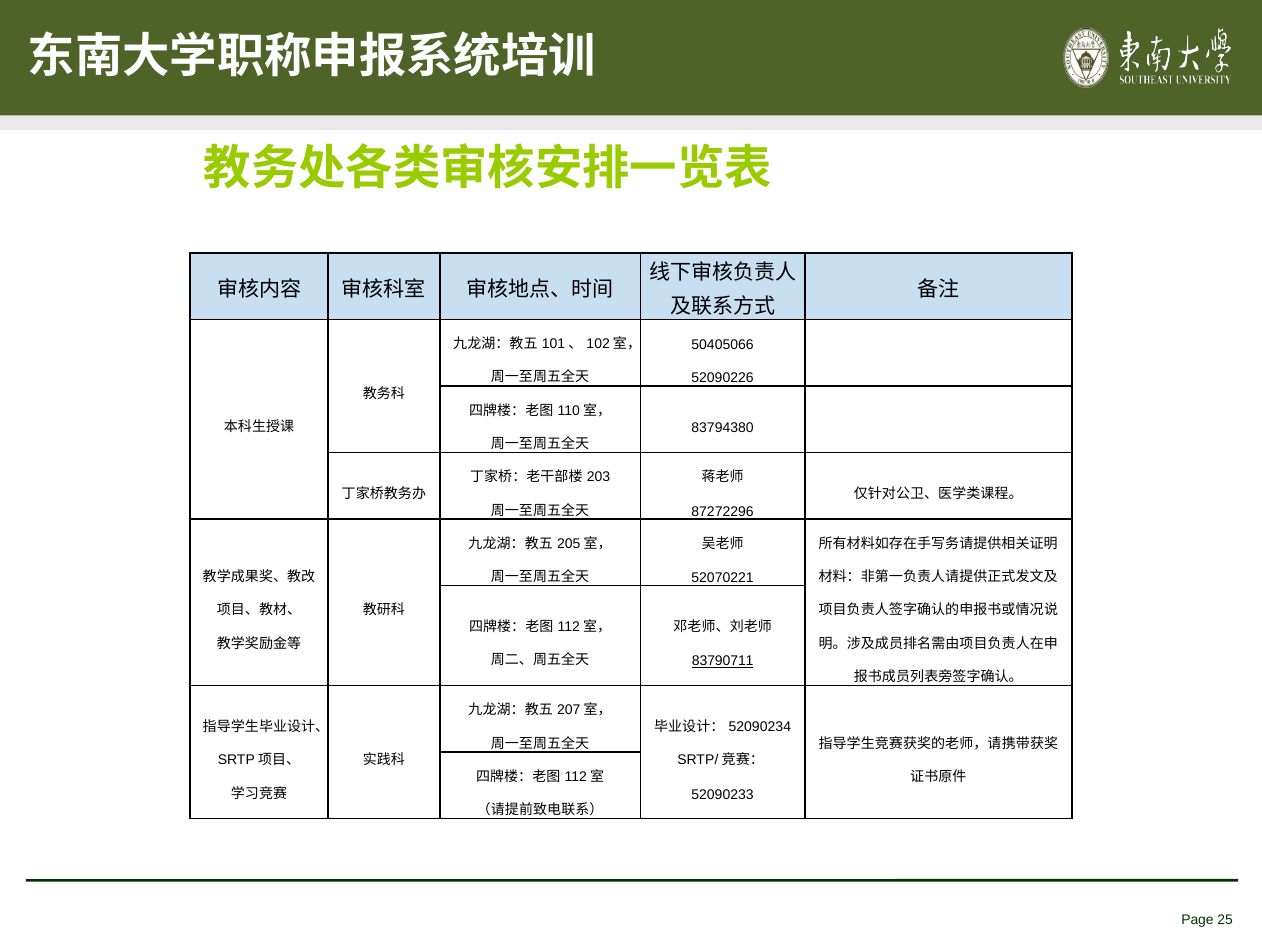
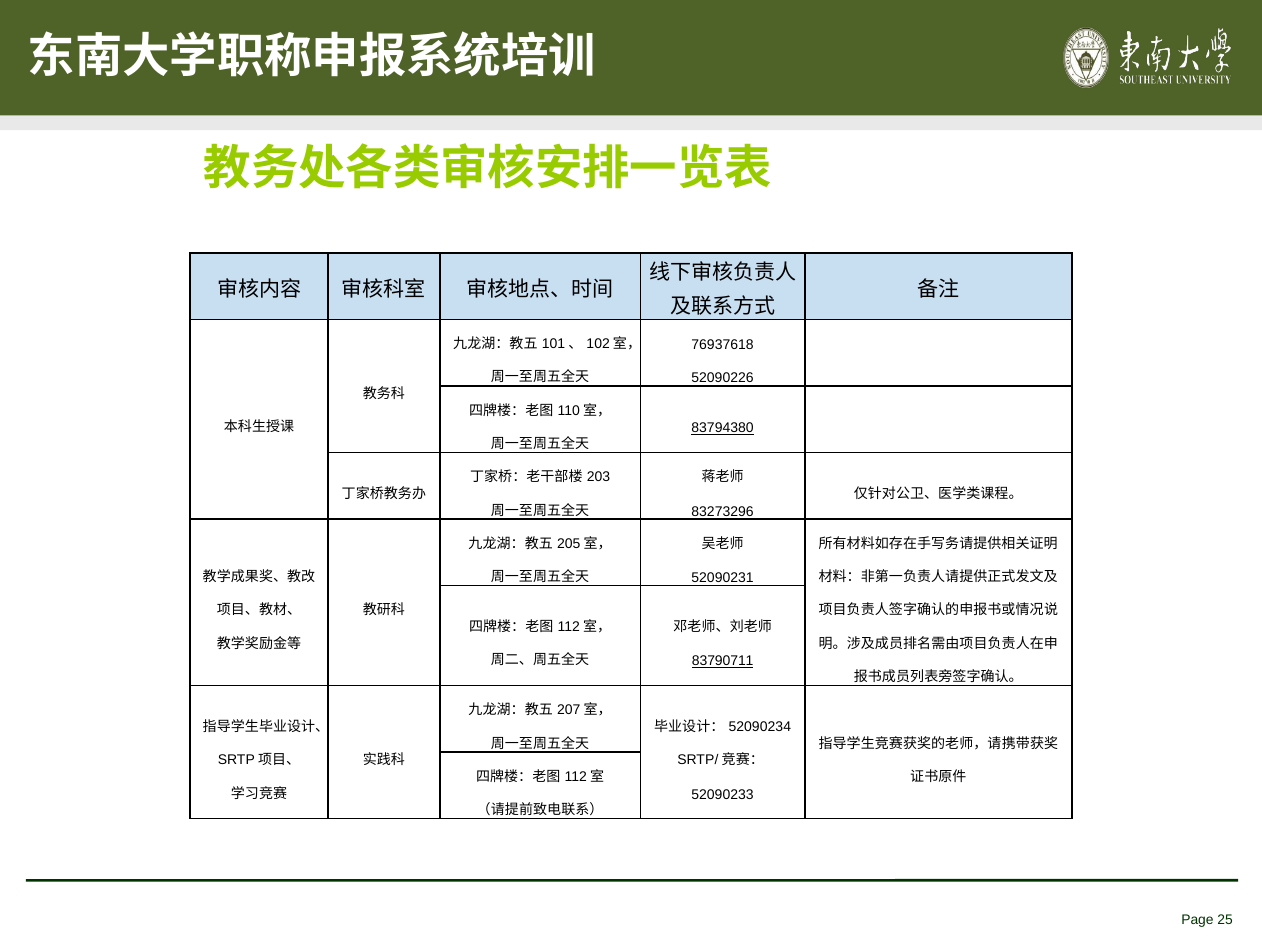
50405066: 50405066 -> 76937618
83794380 underline: none -> present
87272296: 87272296 -> 83273296
52070221: 52070221 -> 52090231
